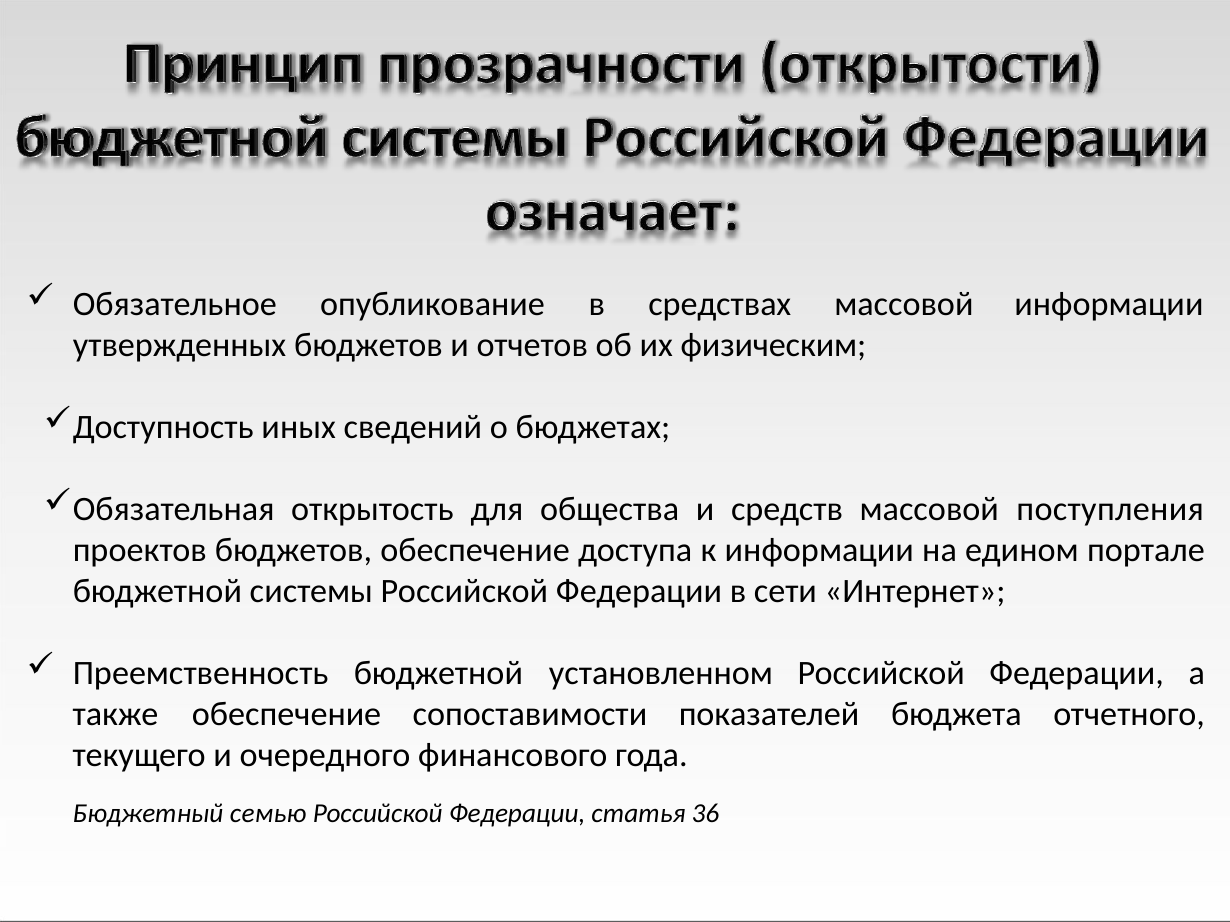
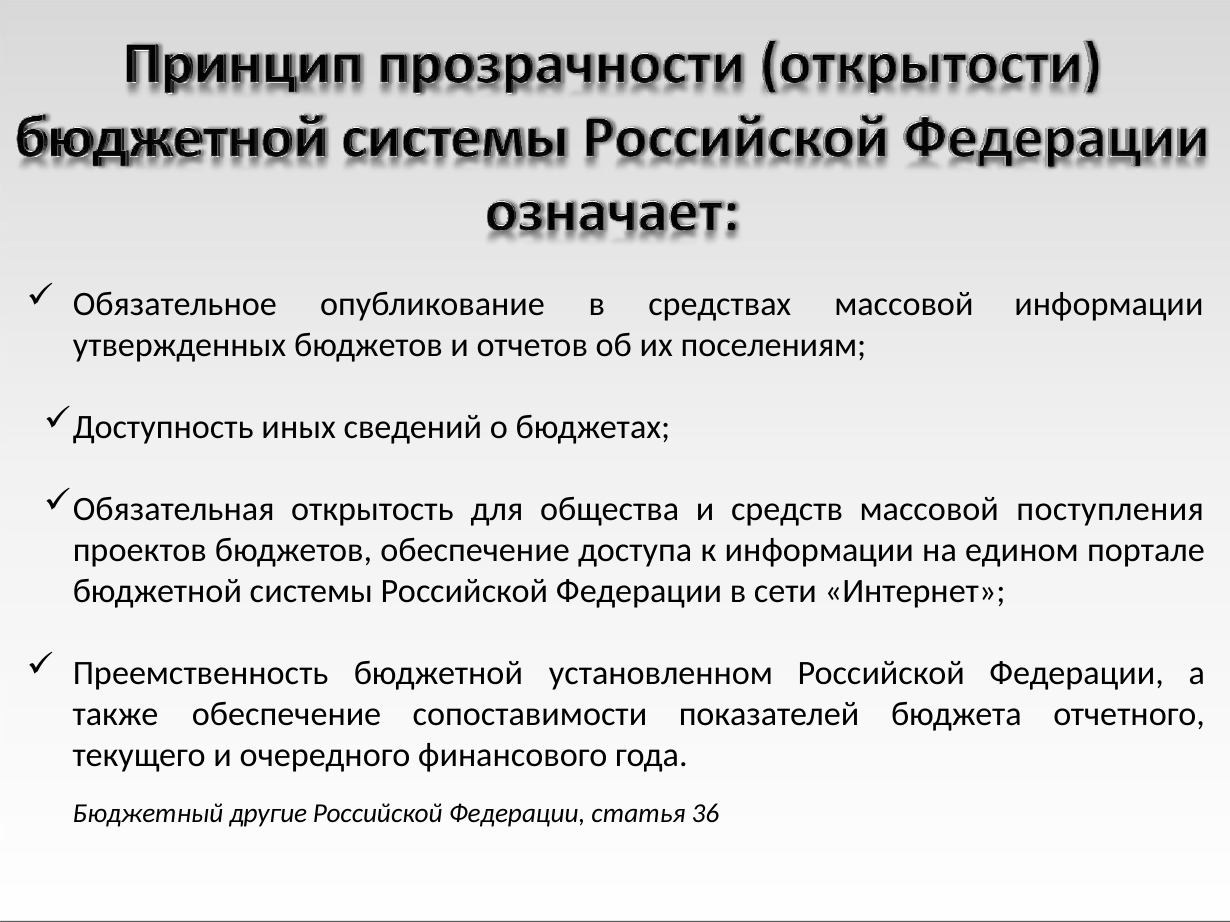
физическим: физическим -> поселениям
семью: семью -> другие
